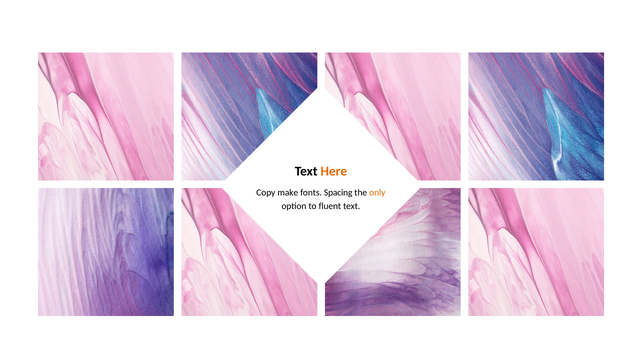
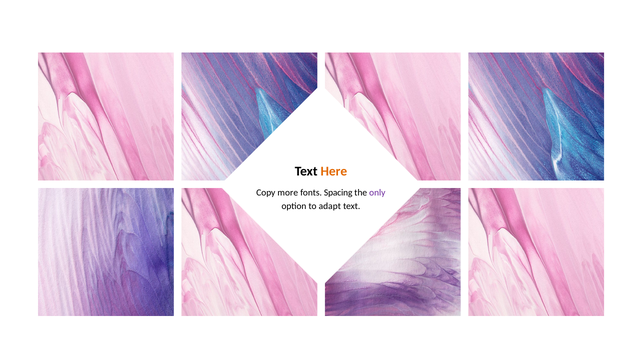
make: make -> more
only colour: orange -> purple
fluent: fluent -> adapt
